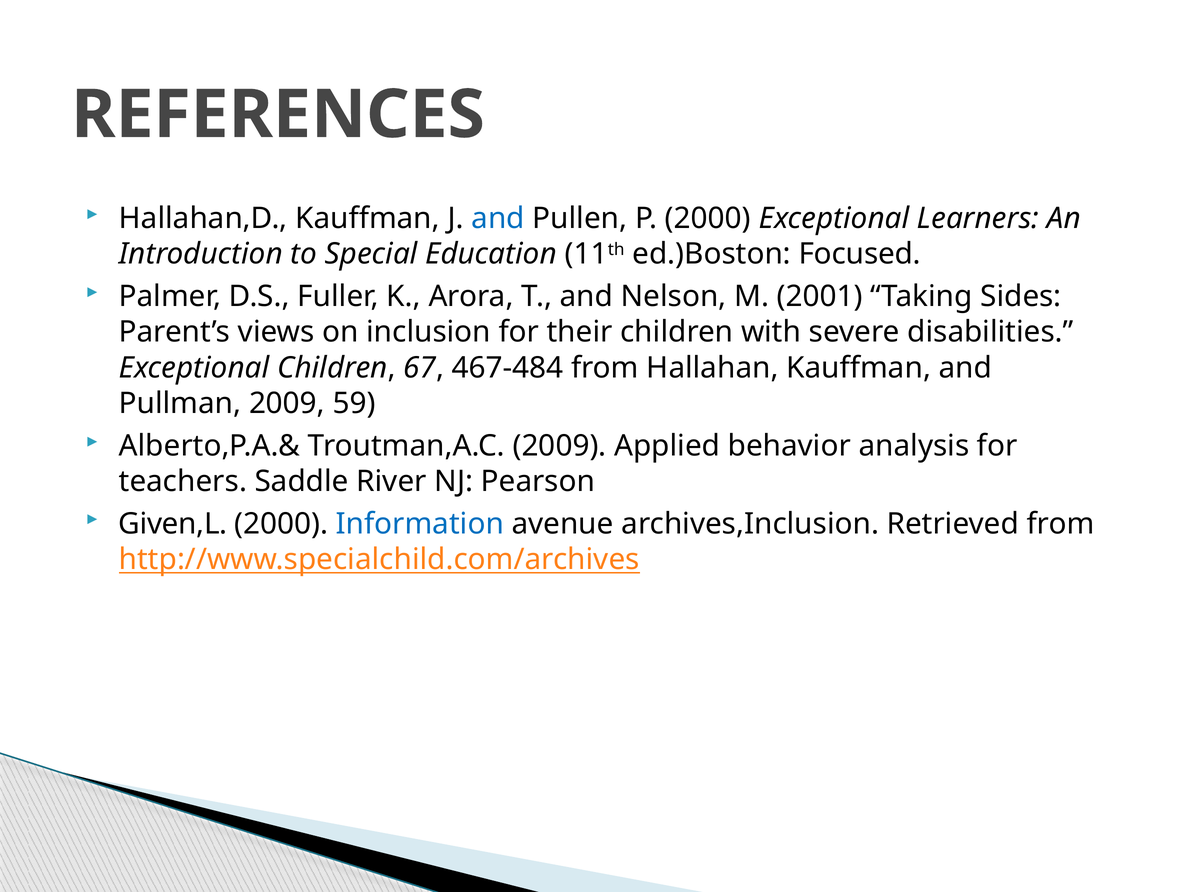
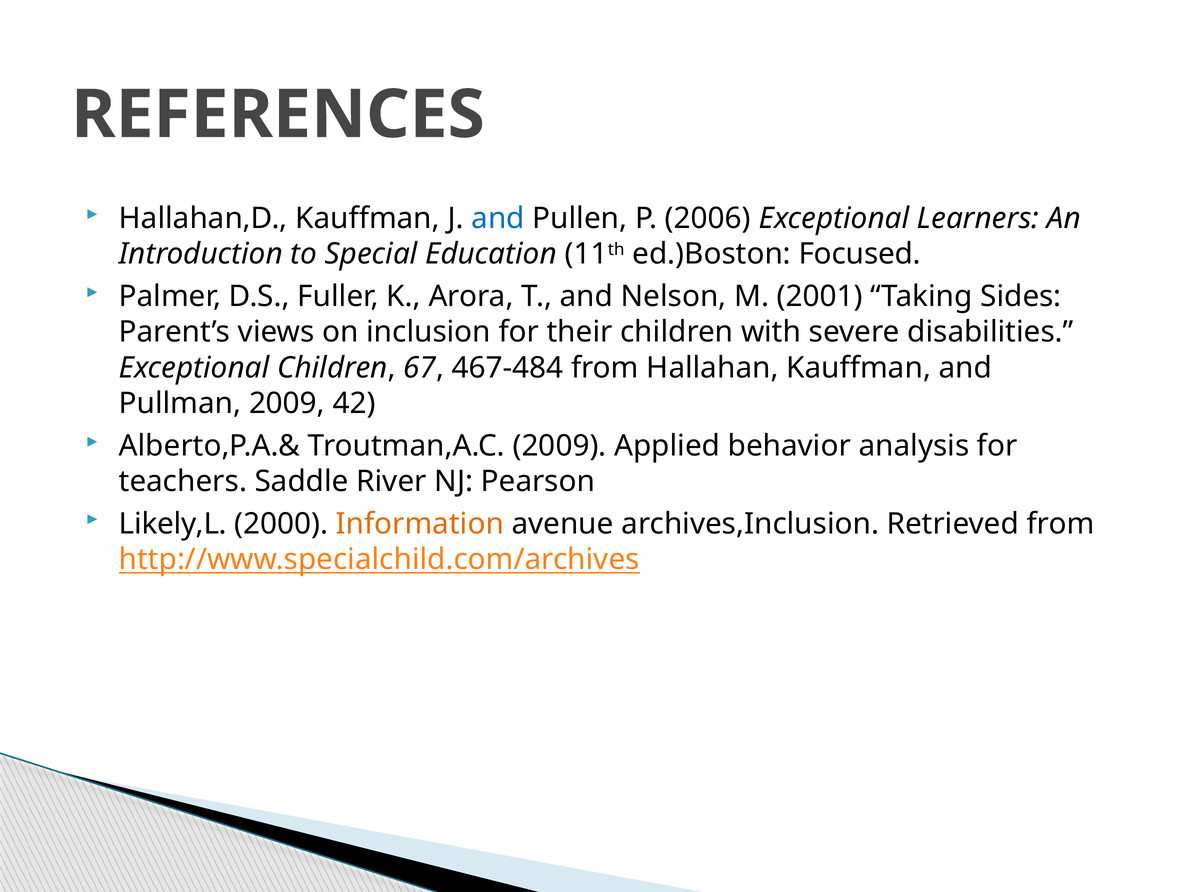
P 2000: 2000 -> 2006
59: 59 -> 42
Given,L: Given,L -> Likely,L
Information colour: blue -> orange
